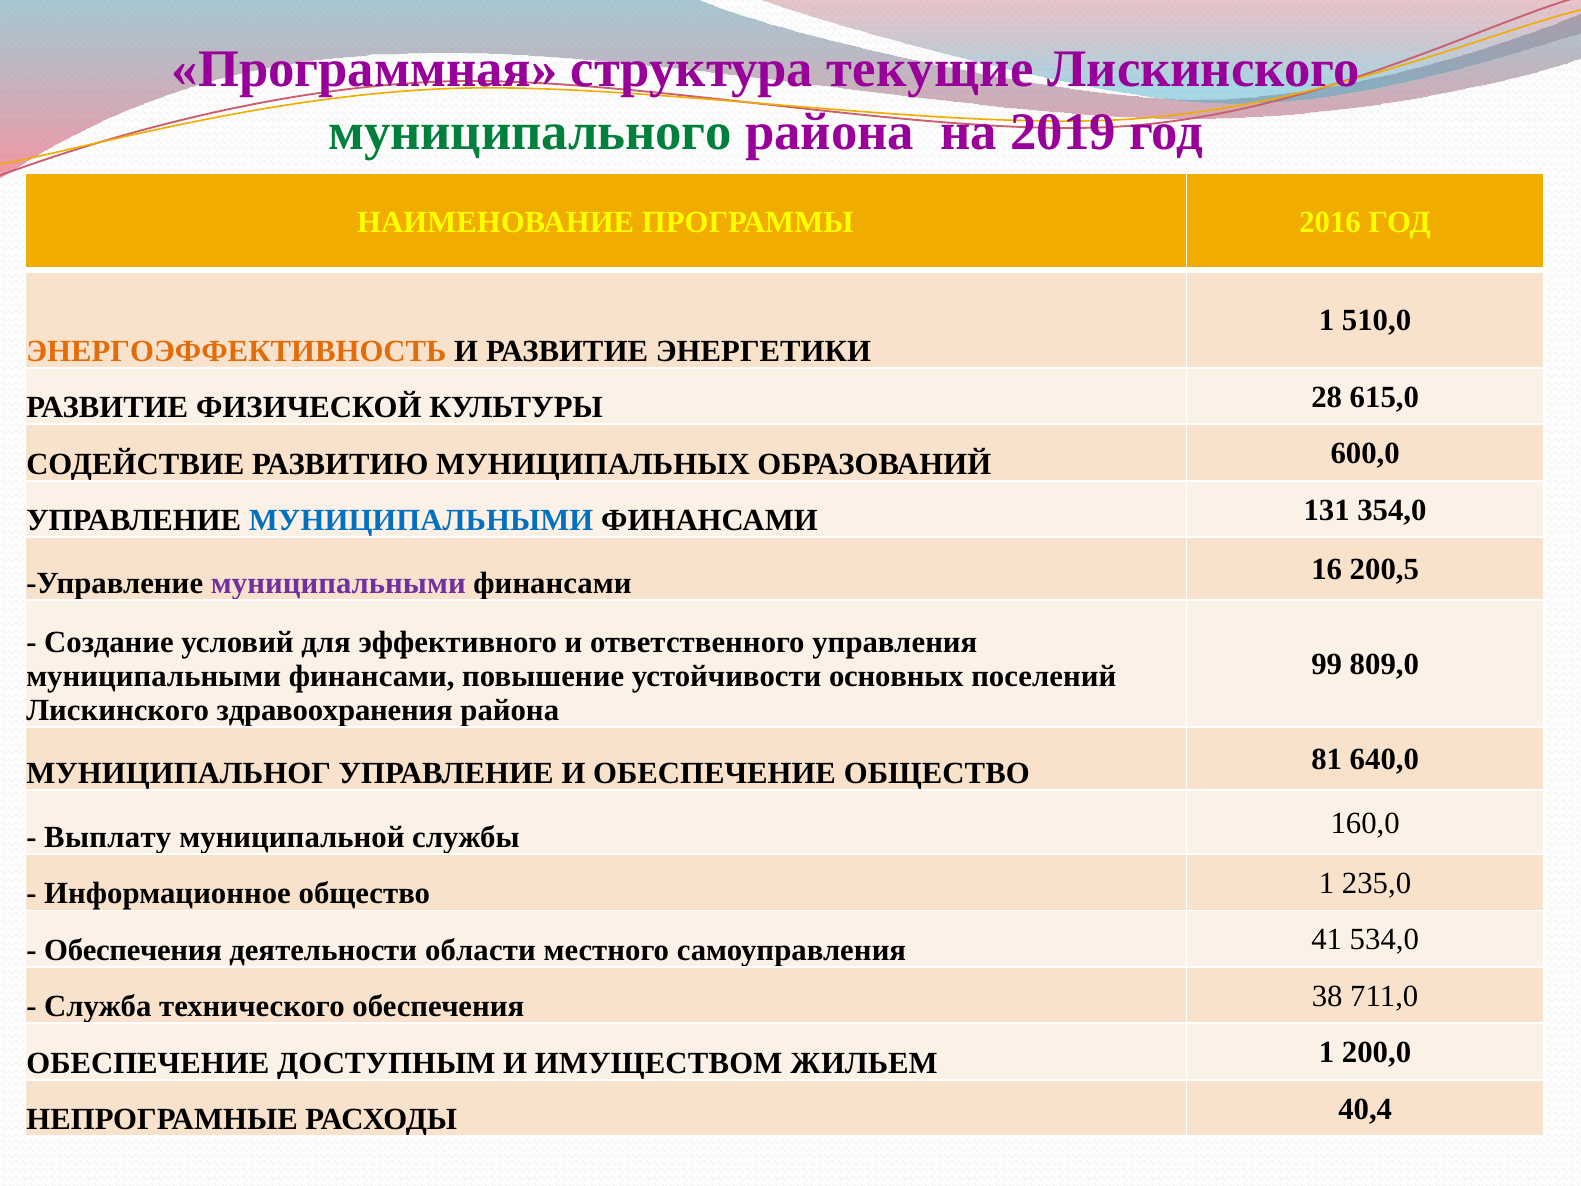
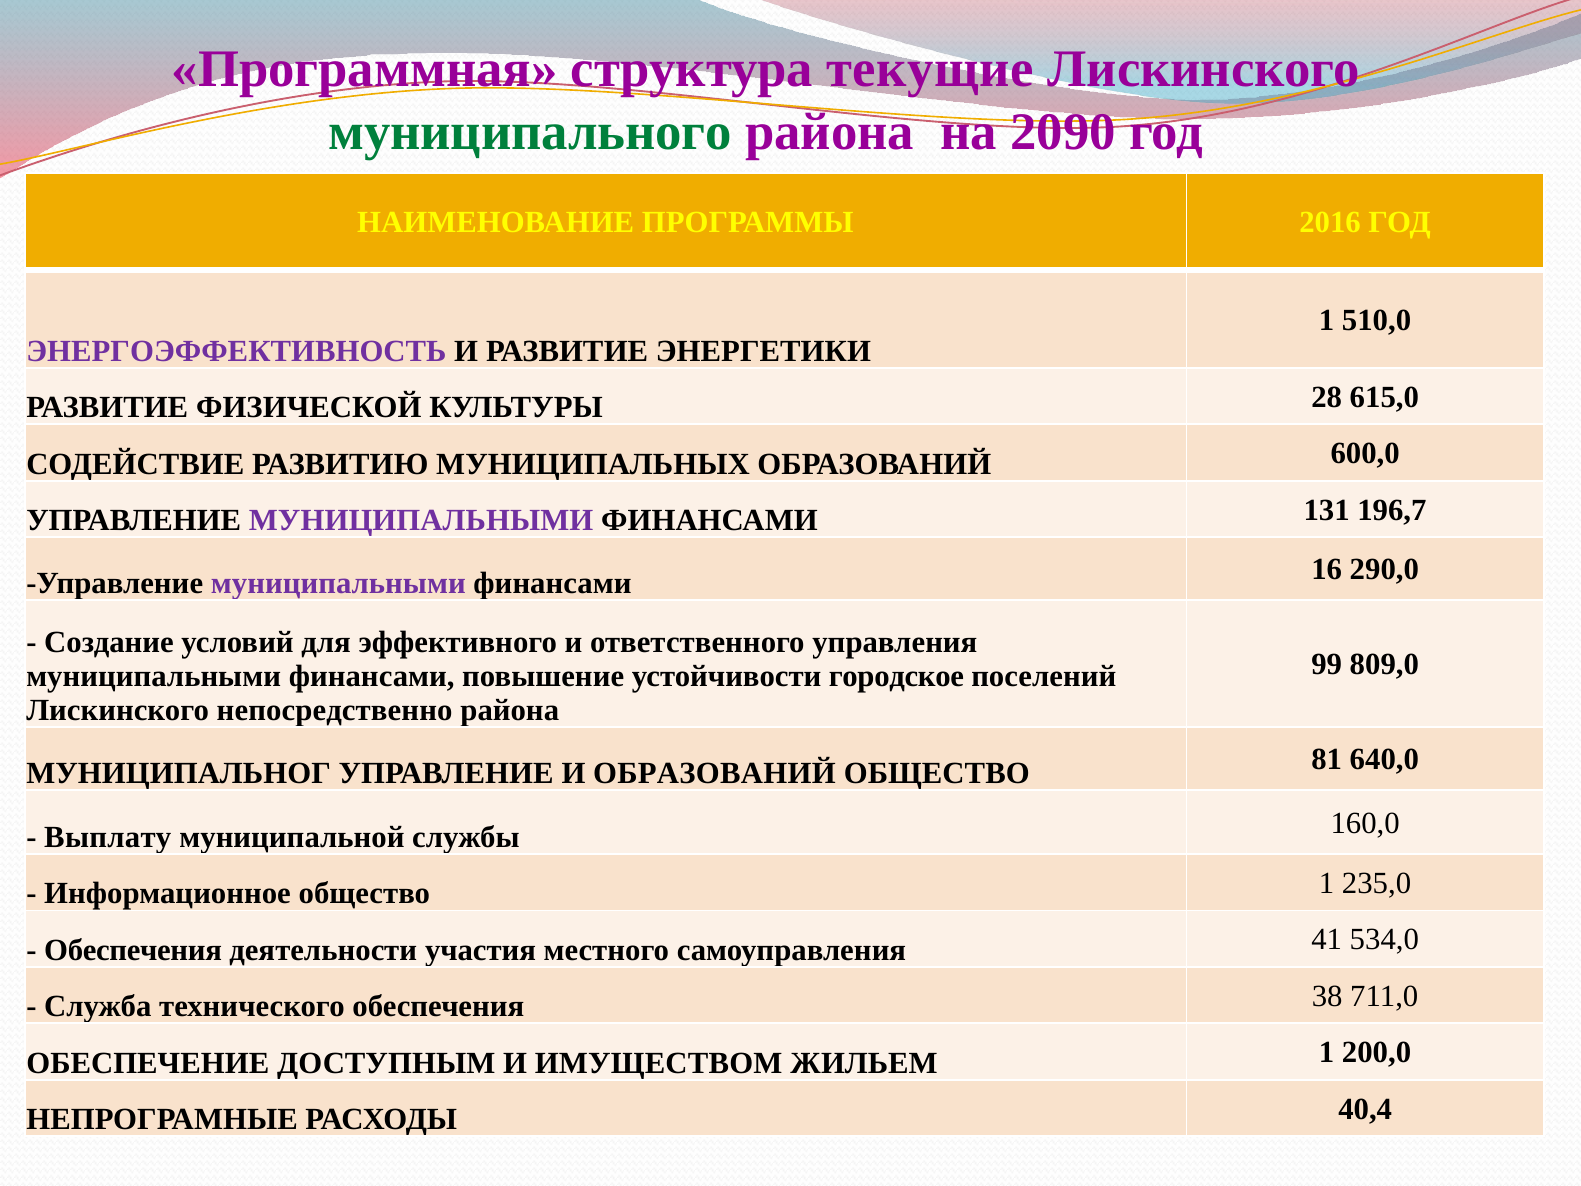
2019: 2019 -> 2090
ЭНЕРГОЭФФЕКТИВНОСТЬ colour: orange -> purple
МУНИЦИПАЛЬНЫМИ at (421, 520) colour: blue -> purple
354,0: 354,0 -> 196,7
200,5: 200,5 -> 290,0
основных: основных -> городское
здравоохранения: здравоохранения -> непосредственно
И ОБЕСПЕЧЕНИЕ: ОБЕСПЕЧЕНИЕ -> ОБРАЗОВАНИЙ
области: области -> участия
